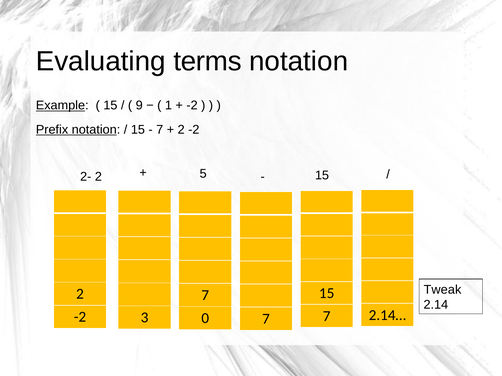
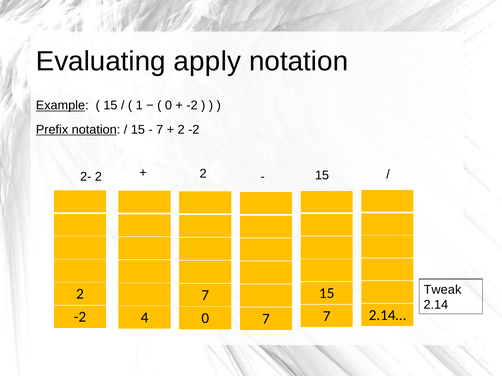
terms: terms -> apply
9: 9 -> 1
1 at (168, 106): 1 -> 0
5 at (203, 174): 5 -> 2
3: 3 -> 4
